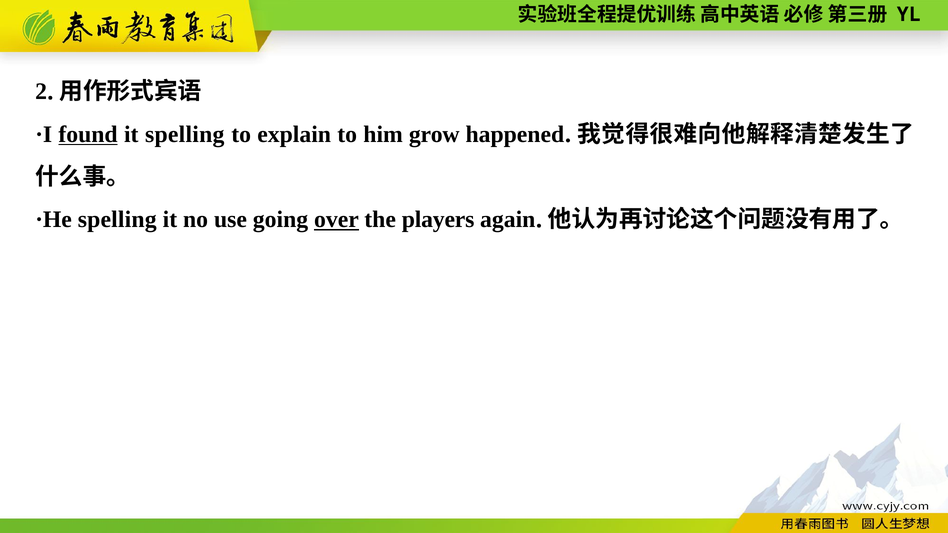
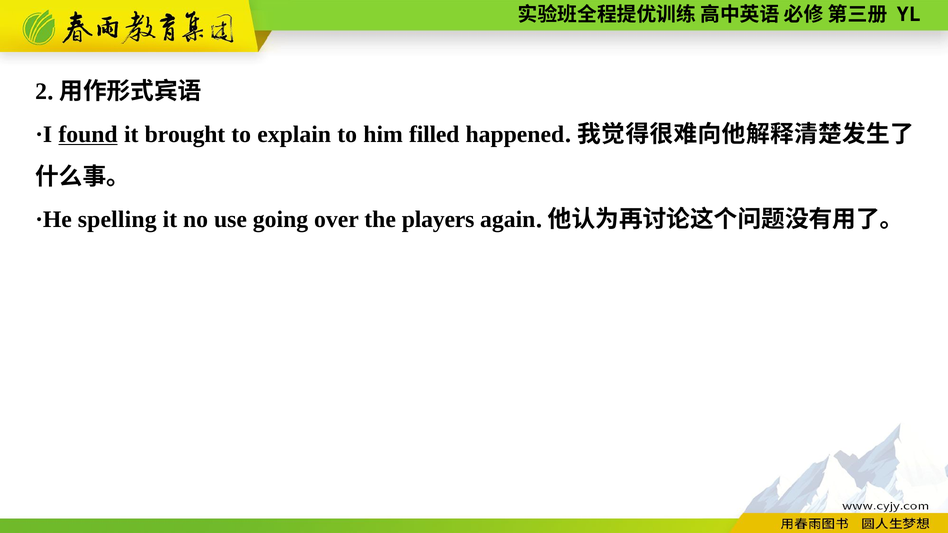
it spelling: spelling -> brought
grow: grow -> filled
over underline: present -> none
